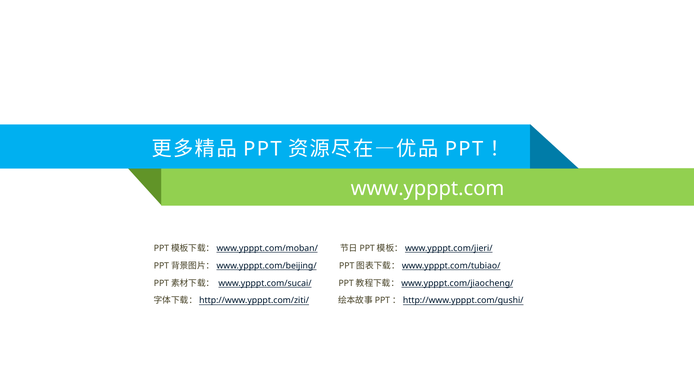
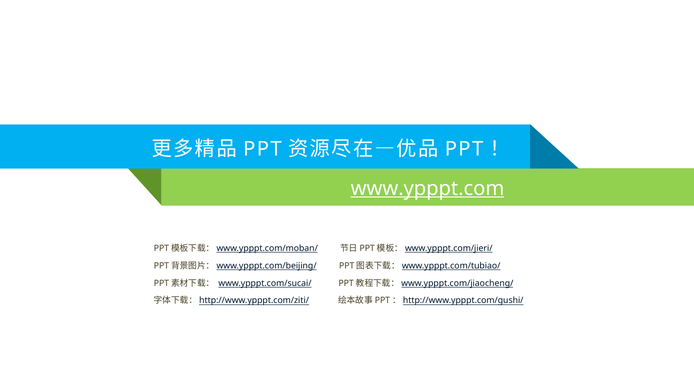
www.ypppt.com underline: none -> present
